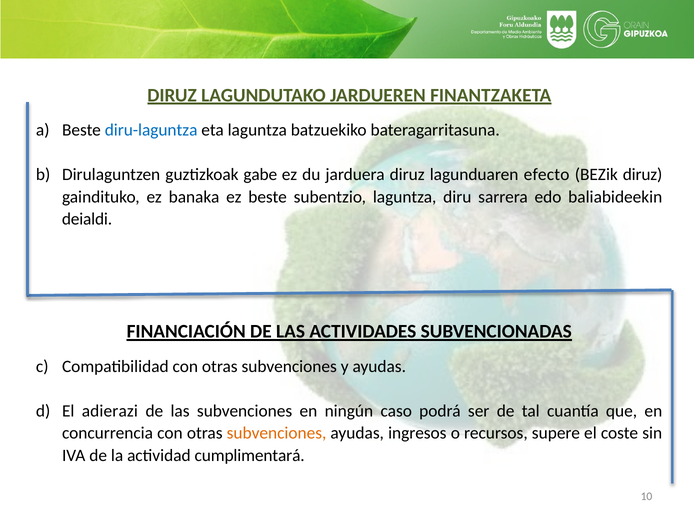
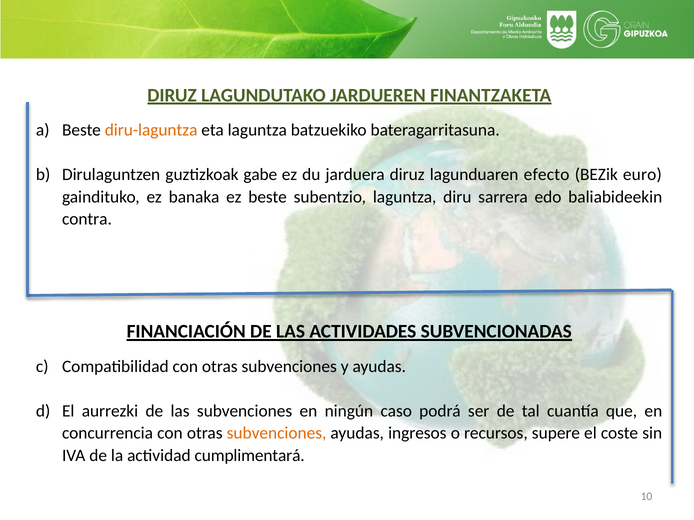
diru-laguntza colour: blue -> orange
BEZik diruz: diruz -> euro
deialdi: deialdi -> contra
adierazi: adierazi -> aurrezki
